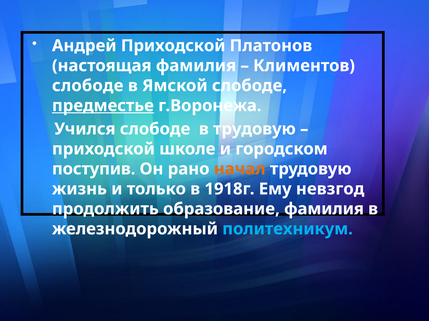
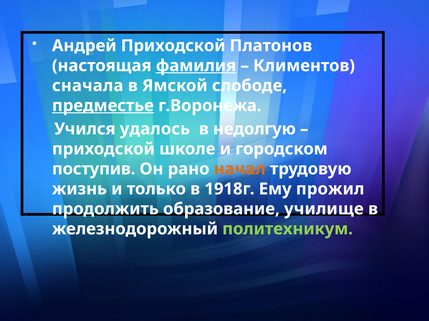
фамилия at (196, 66) underline: none -> present
слободе at (88, 86): слободе -> сначала
Учился слободе: слободе -> удалось
в трудовую: трудовую -> недолгую
невзгод: невзгод -> прожил
образование фамилия: фамилия -> училище
политехникум colour: light blue -> light green
